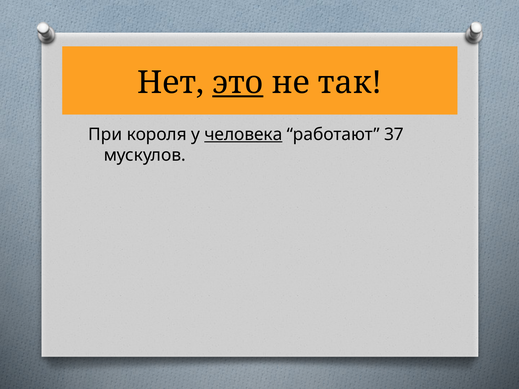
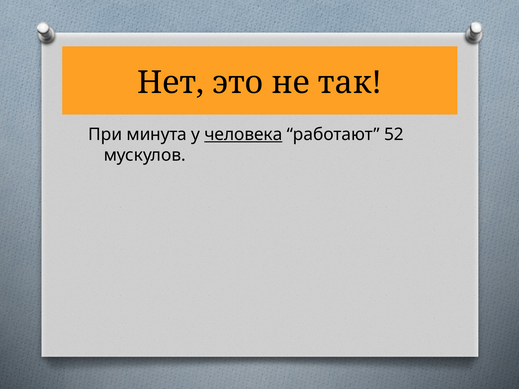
это underline: present -> none
короля: короля -> минута
37: 37 -> 52
